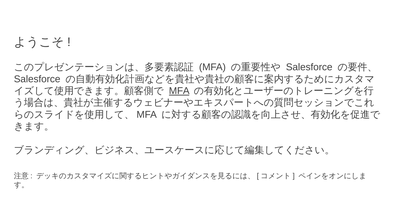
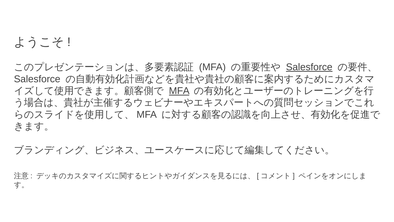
Salesforce at (309, 67) underline: none -> present
